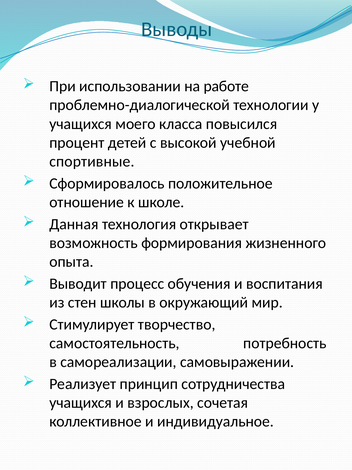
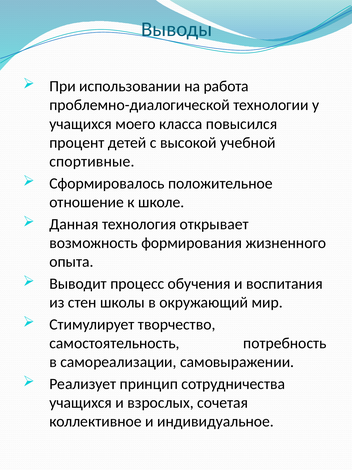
работе: работе -> работа
